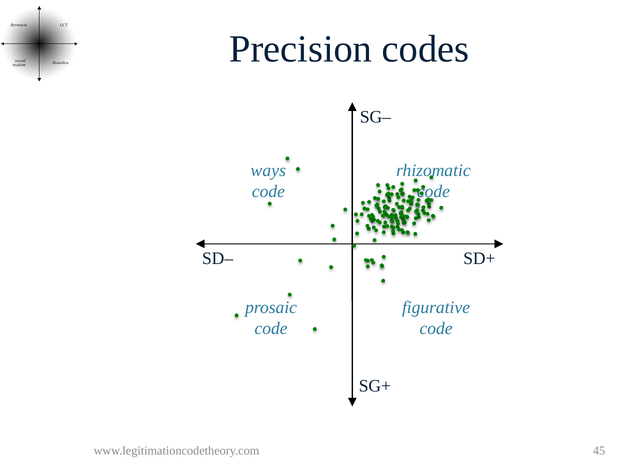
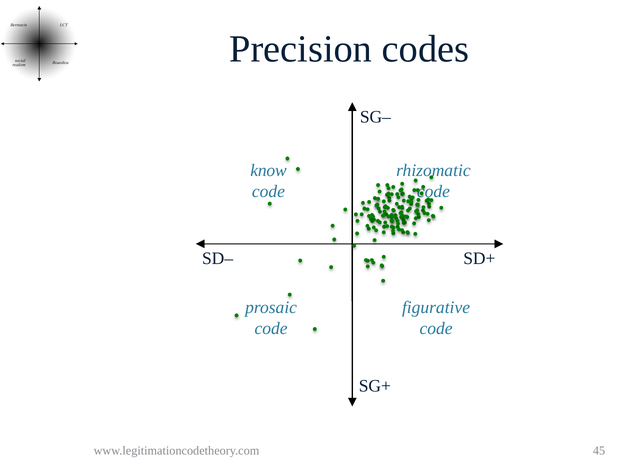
ways: ways -> know
